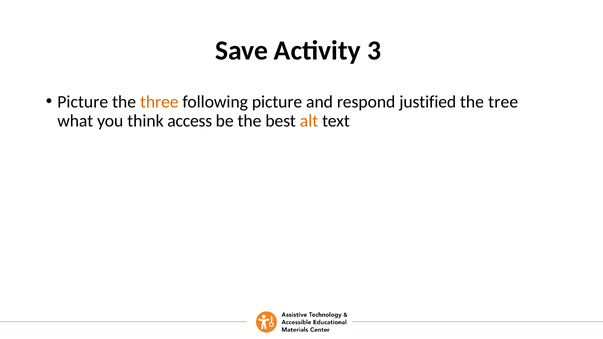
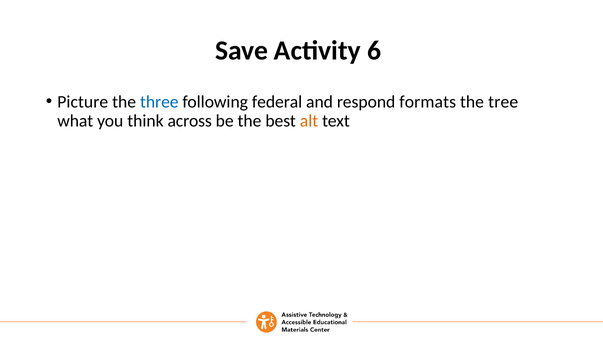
3: 3 -> 6
three colour: orange -> blue
following picture: picture -> federal
justified: justified -> formats
access: access -> across
